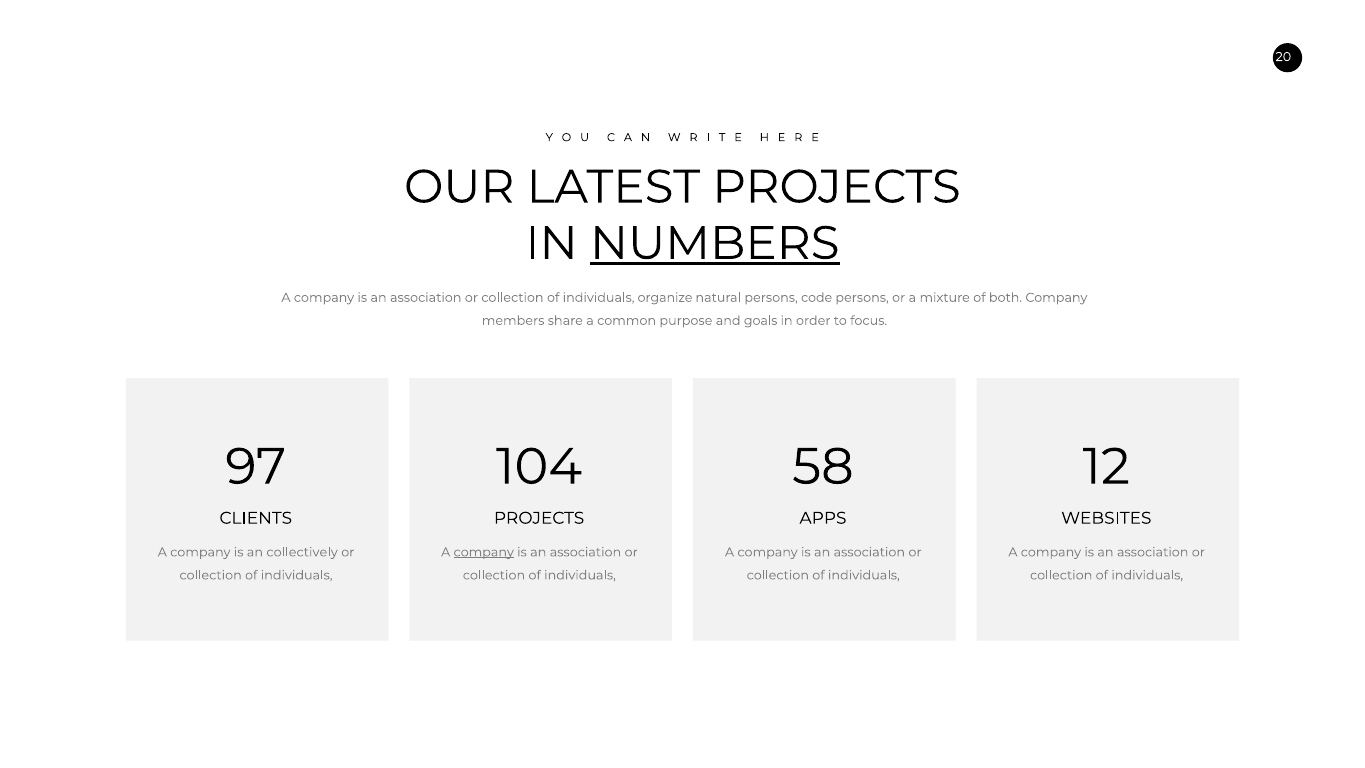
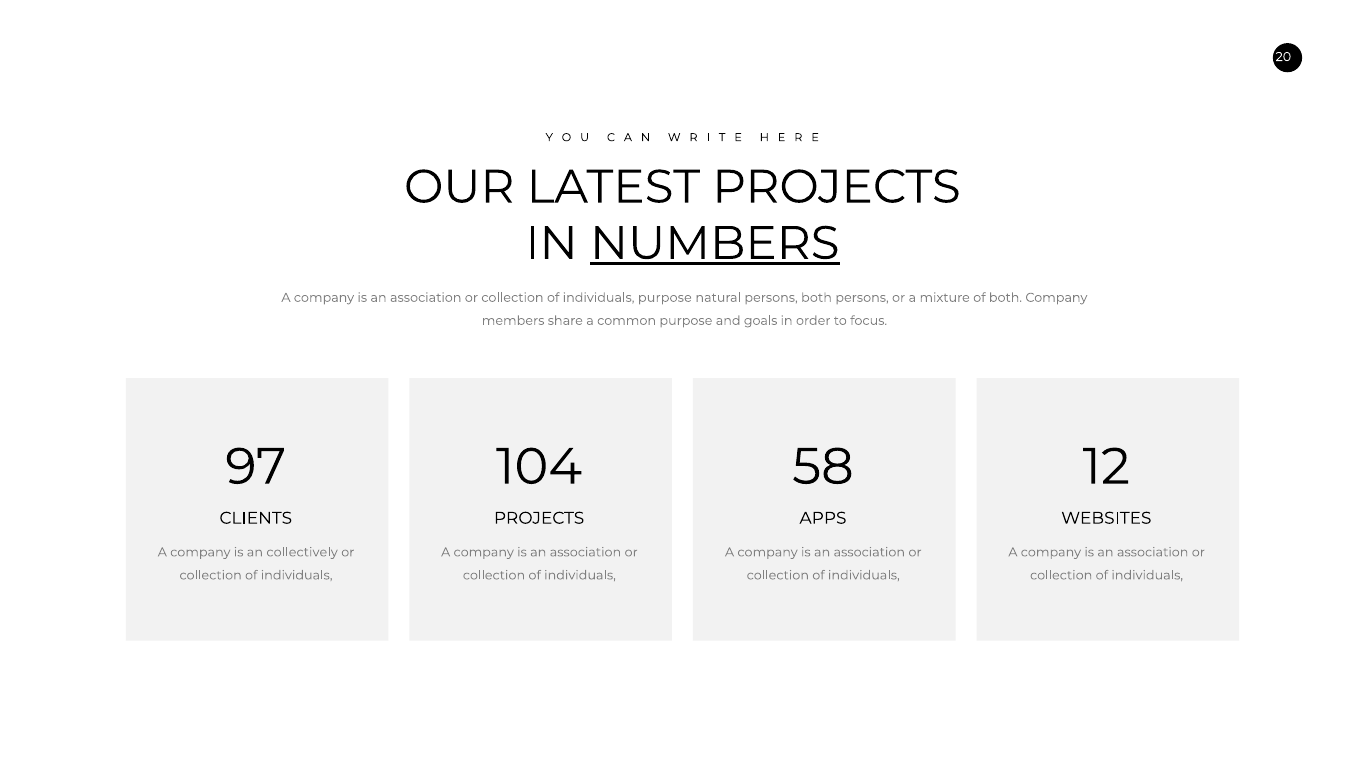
individuals organize: organize -> purpose
persons code: code -> both
company at (484, 552) underline: present -> none
